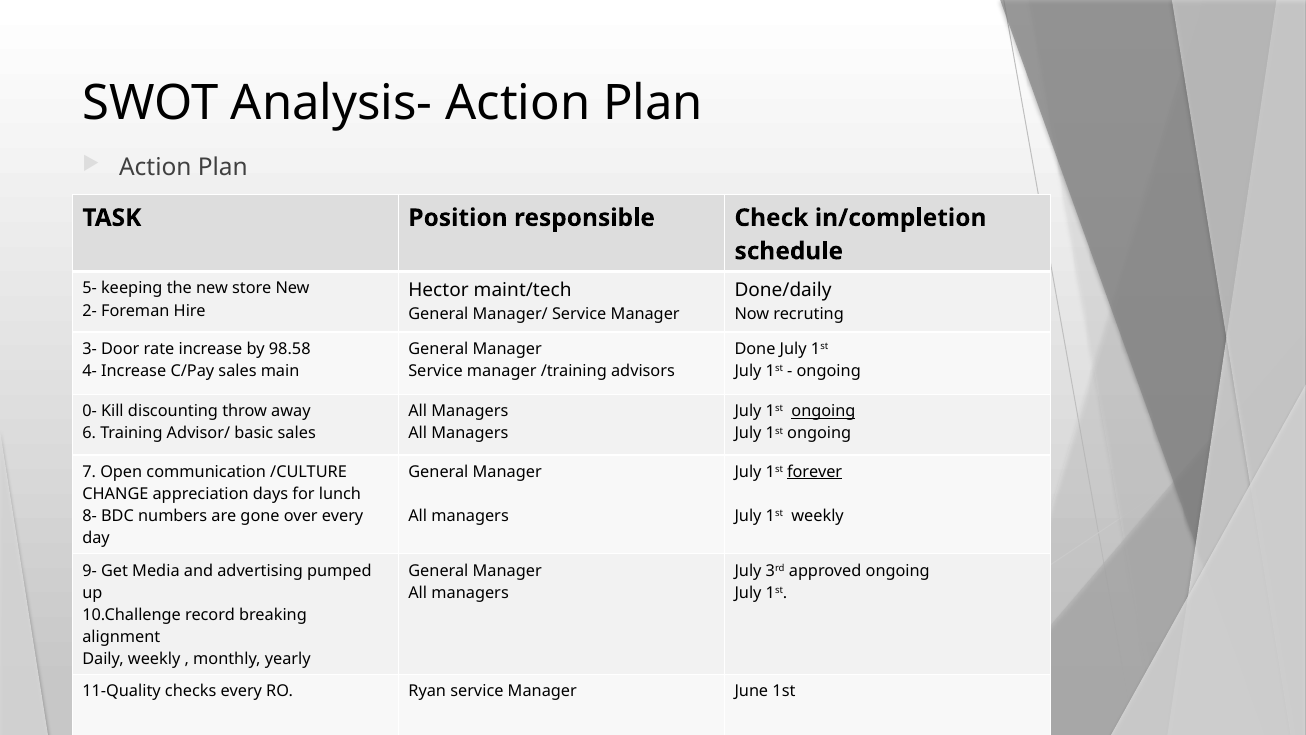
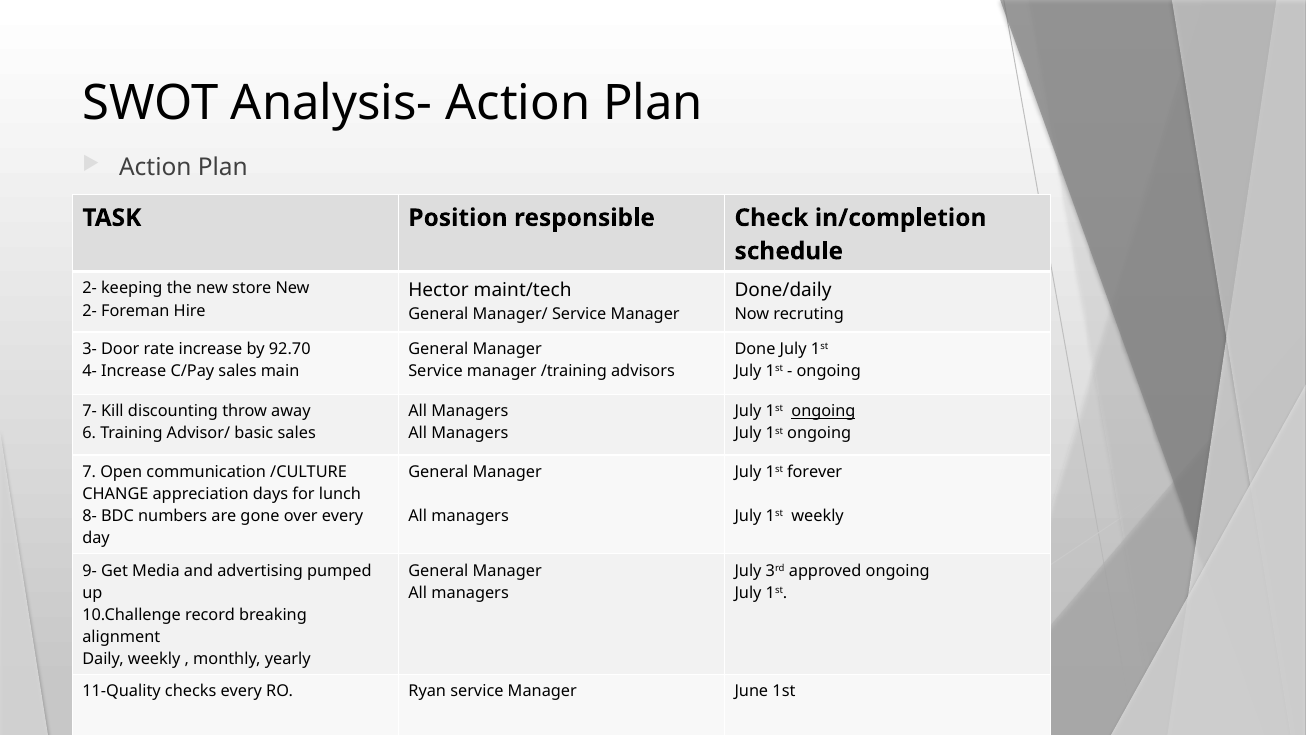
5- at (90, 288): 5- -> 2-
98.58: 98.58 -> 92.70
0-: 0- -> 7-
forever underline: present -> none
